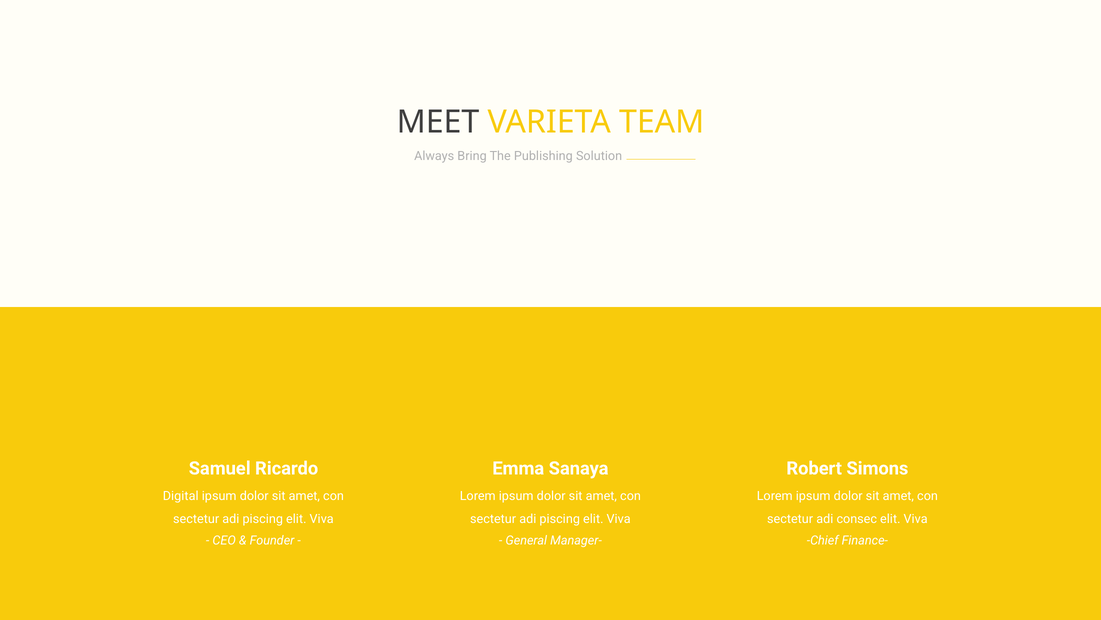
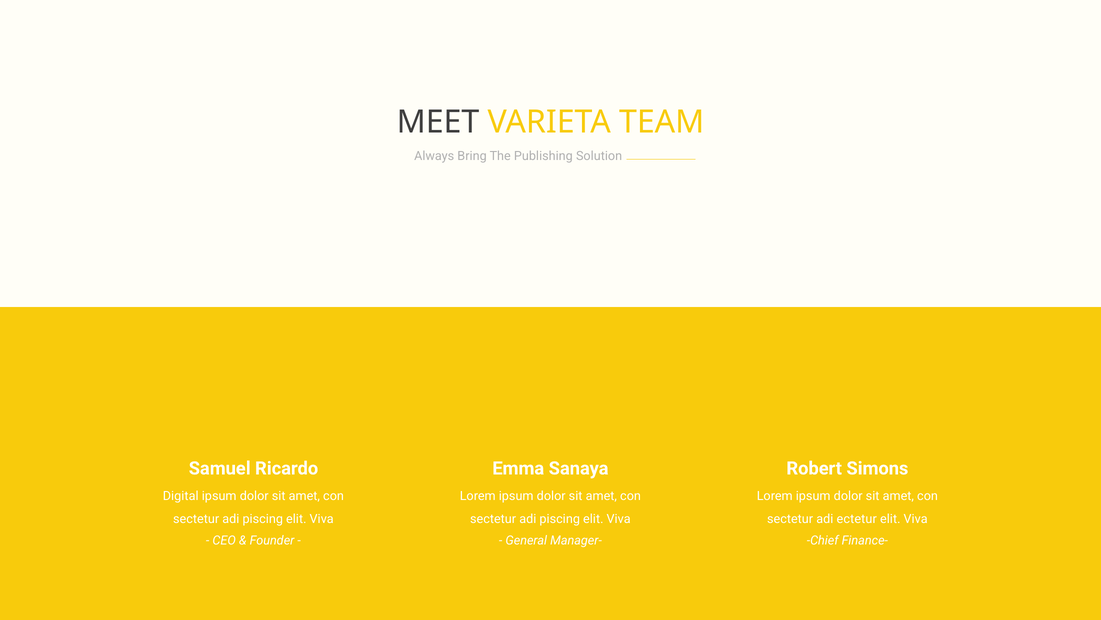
consec: consec -> ectetur
